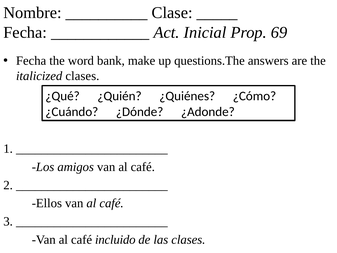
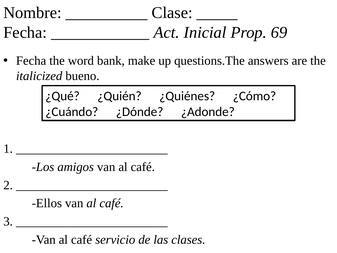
italicized clases: clases -> bueno
incluido: incluido -> servicio
